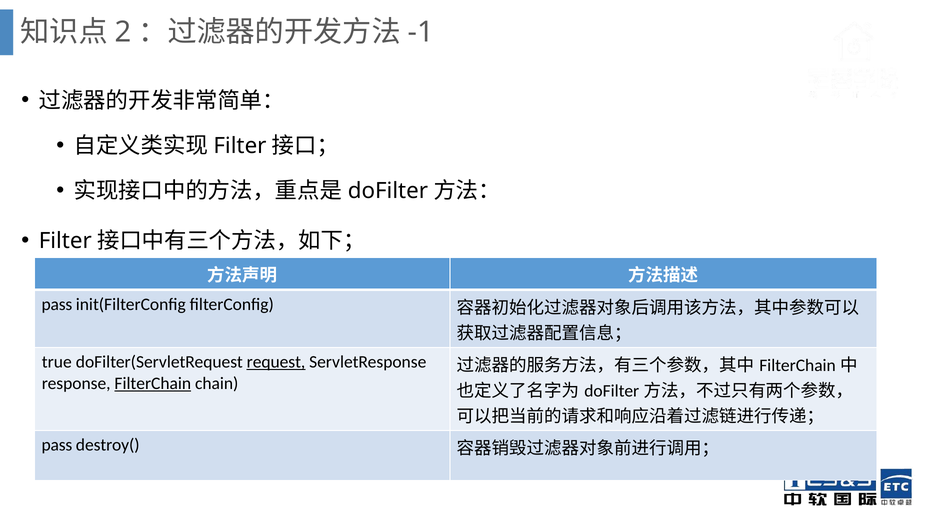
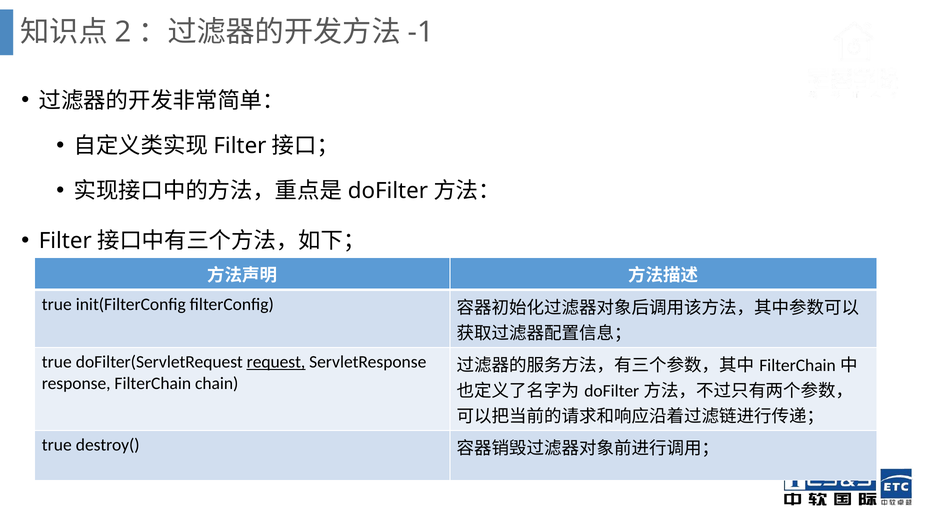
pass at (57, 304): pass -> true
FilterChain underline: present -> none
pass at (57, 445): pass -> true
